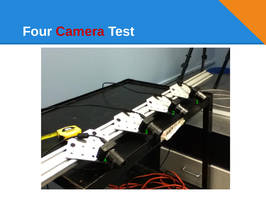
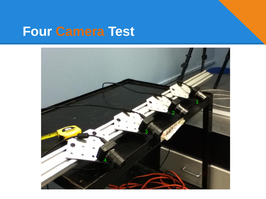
Camera at (80, 32) colour: red -> orange
